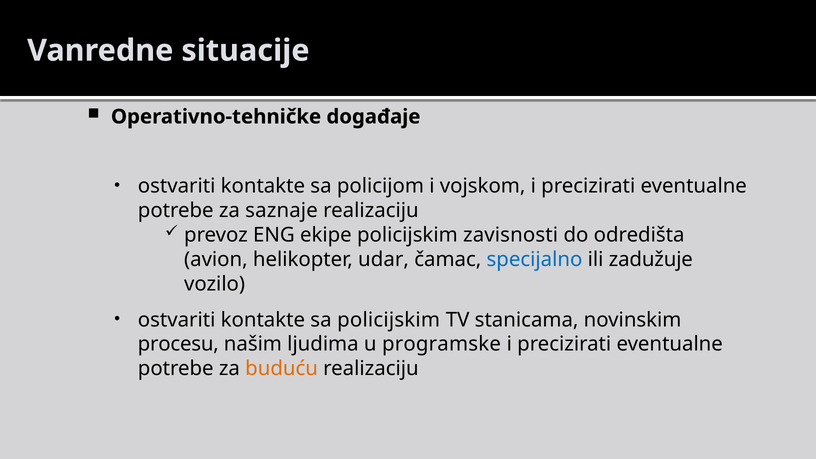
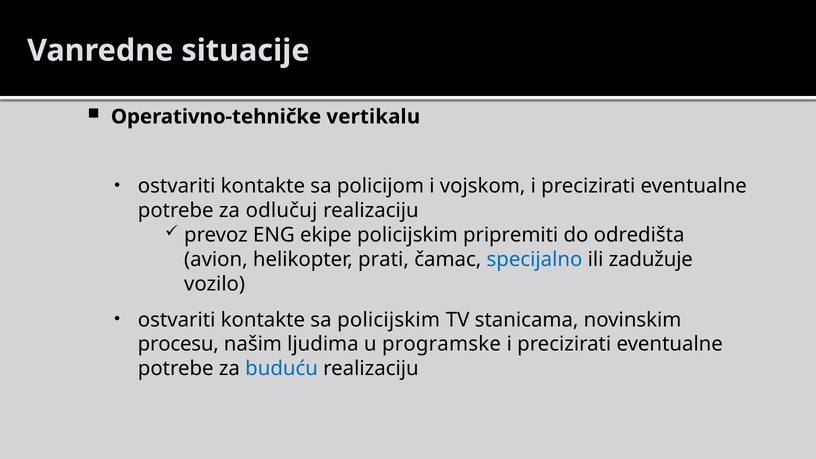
događaje: događaje -> vertikalu
saznaje: saznaje -> odlučuj
zavisnosti: zavisnosti -> pripremiti
udar: udar -> prati
buduću colour: orange -> blue
